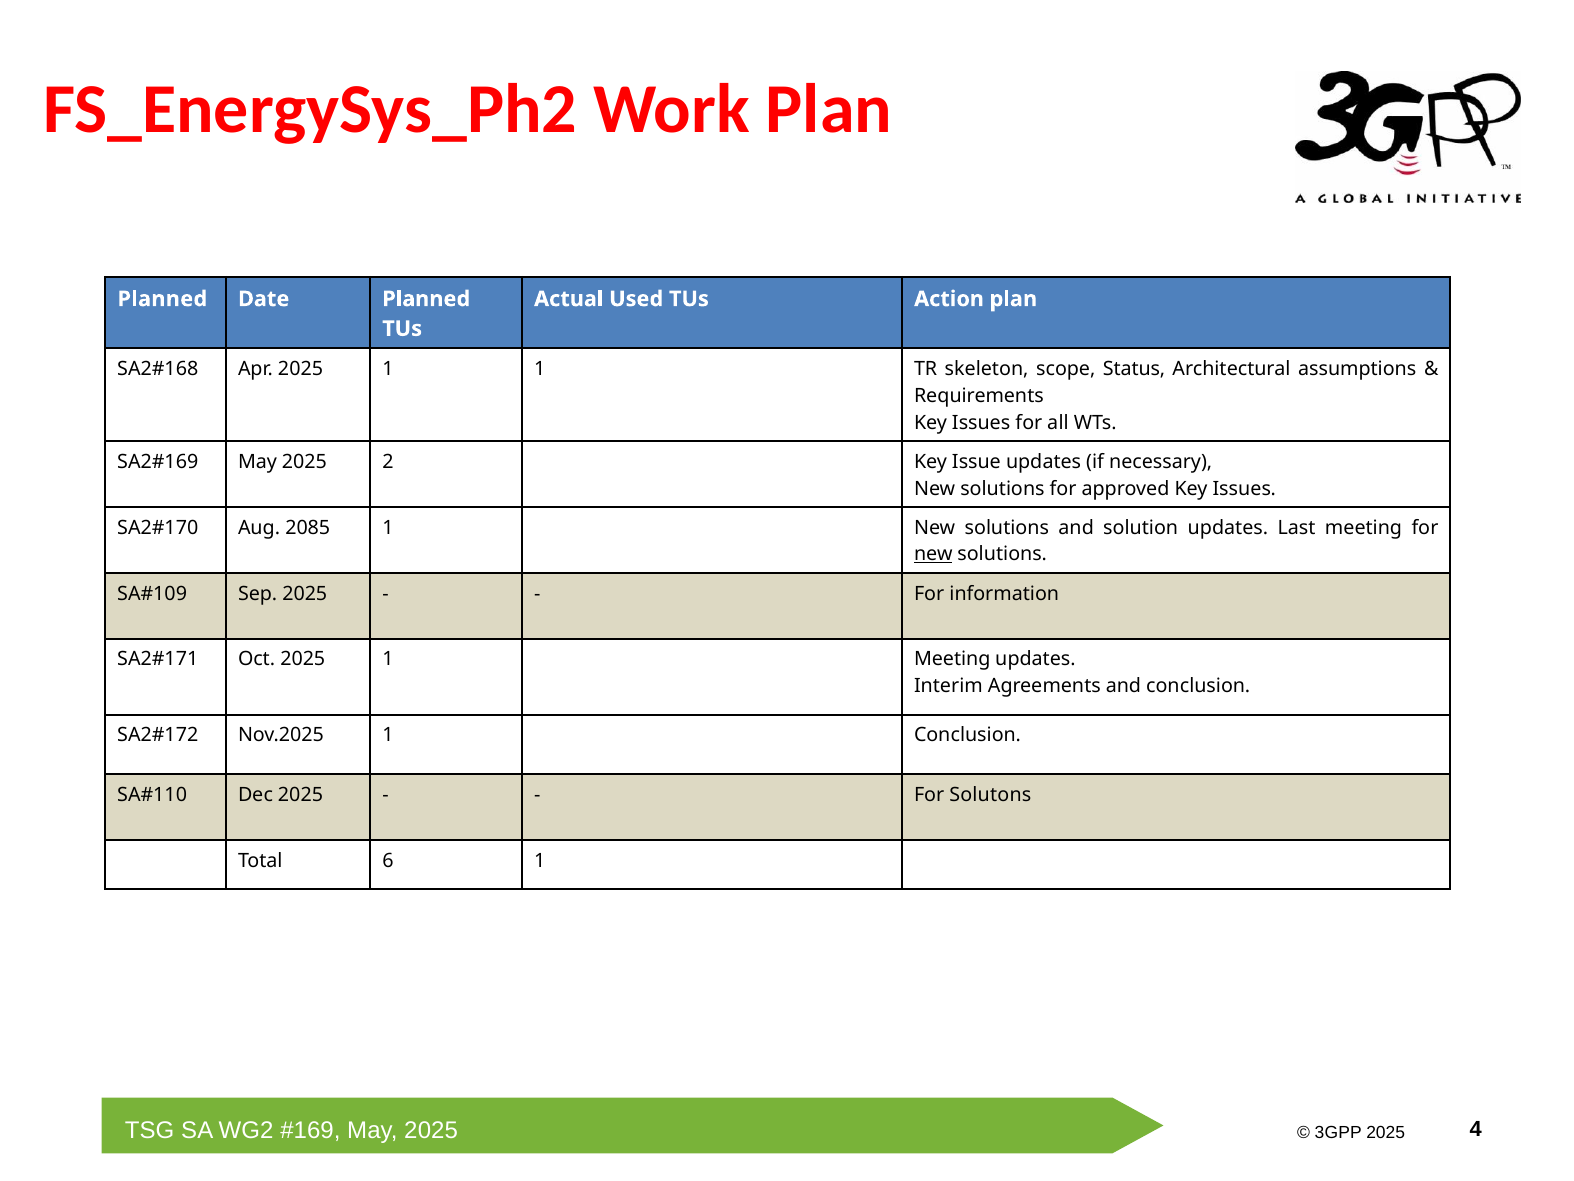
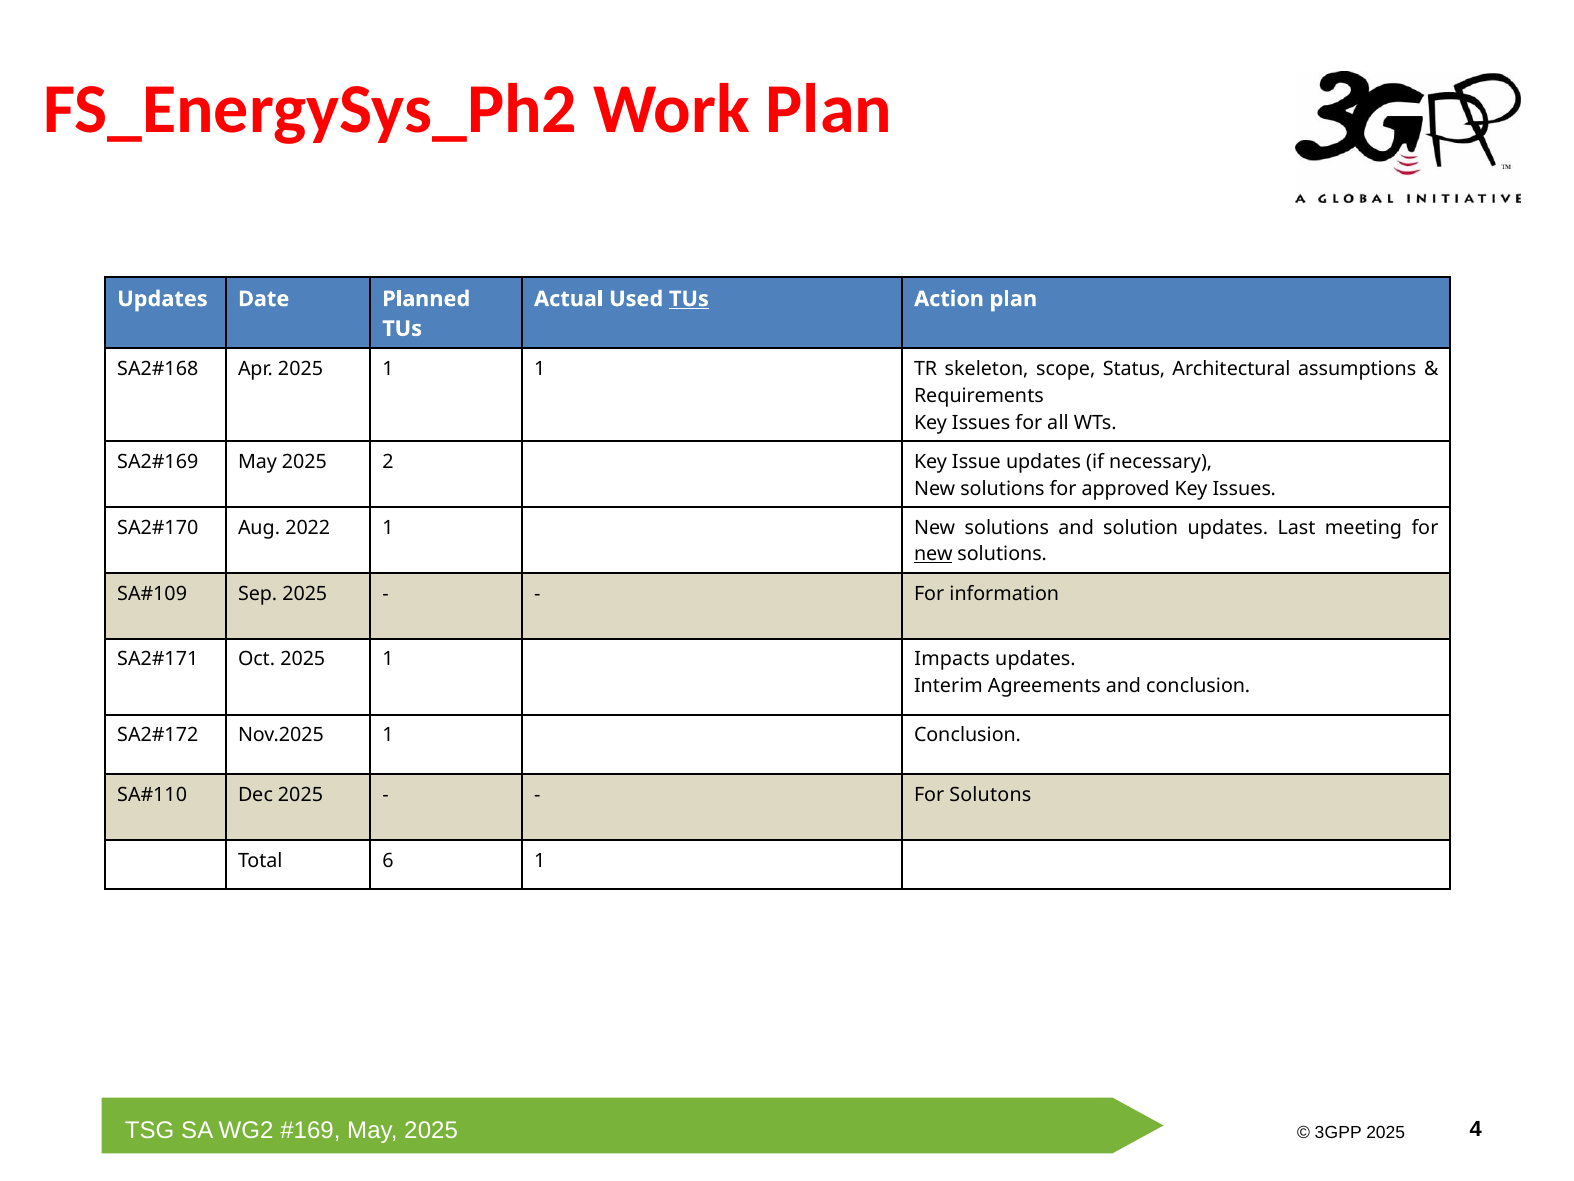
Planned at (162, 299): Planned -> Updates
TUs at (689, 299) underline: none -> present
2085: 2085 -> 2022
1 Meeting: Meeting -> Impacts
